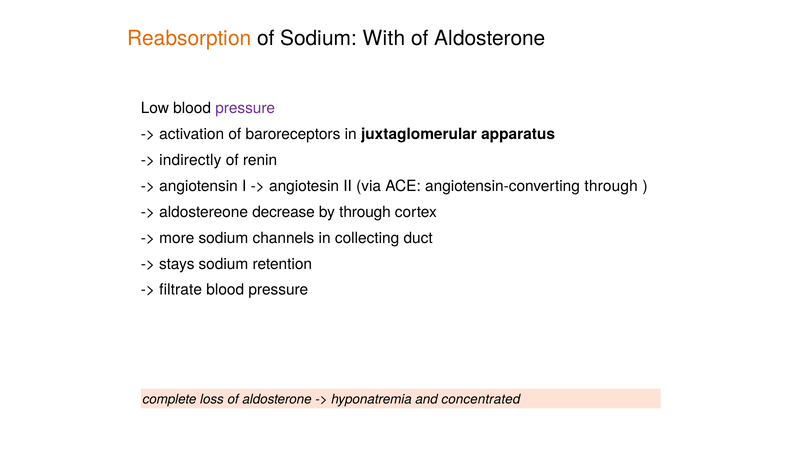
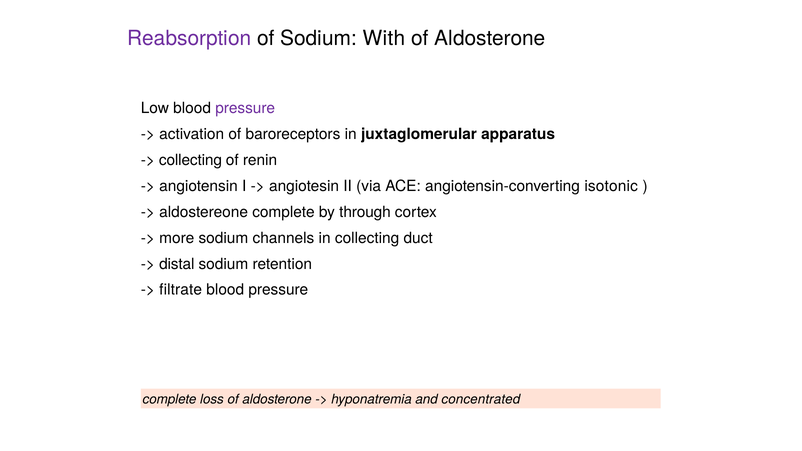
Reabsorption colour: orange -> purple
indirectly at (190, 160): indirectly -> collecting
angiotensin-converting through: through -> isotonic
aldostereone decrease: decrease -> complete
stays: stays -> distal
